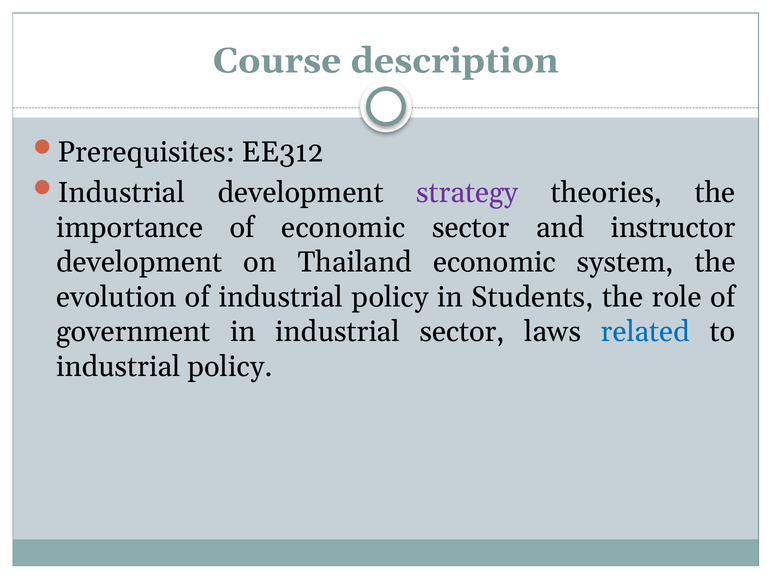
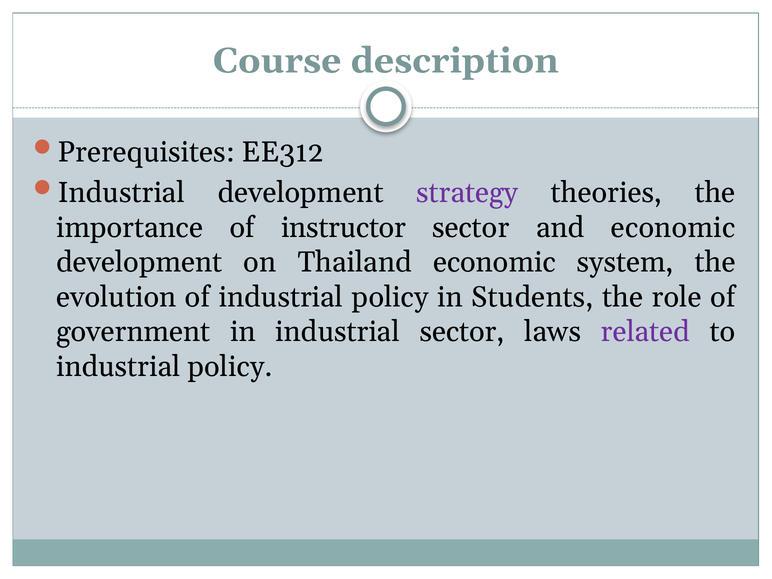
of economic: economic -> instructor
and instructor: instructor -> economic
related colour: blue -> purple
